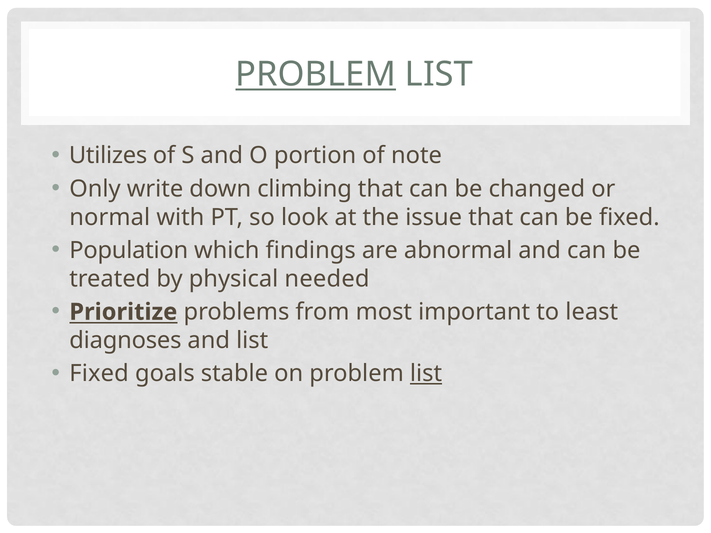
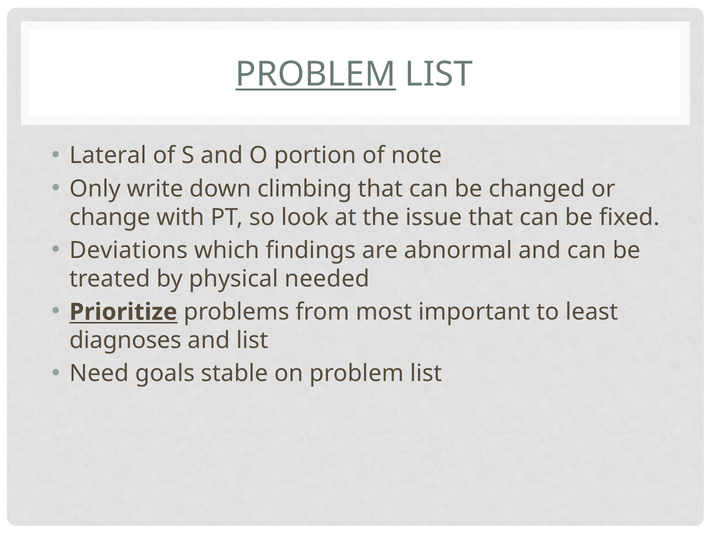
Utilizes: Utilizes -> Lateral
normal: normal -> change
Population: Population -> Deviations
Fixed at (99, 374): Fixed -> Need
list at (426, 374) underline: present -> none
